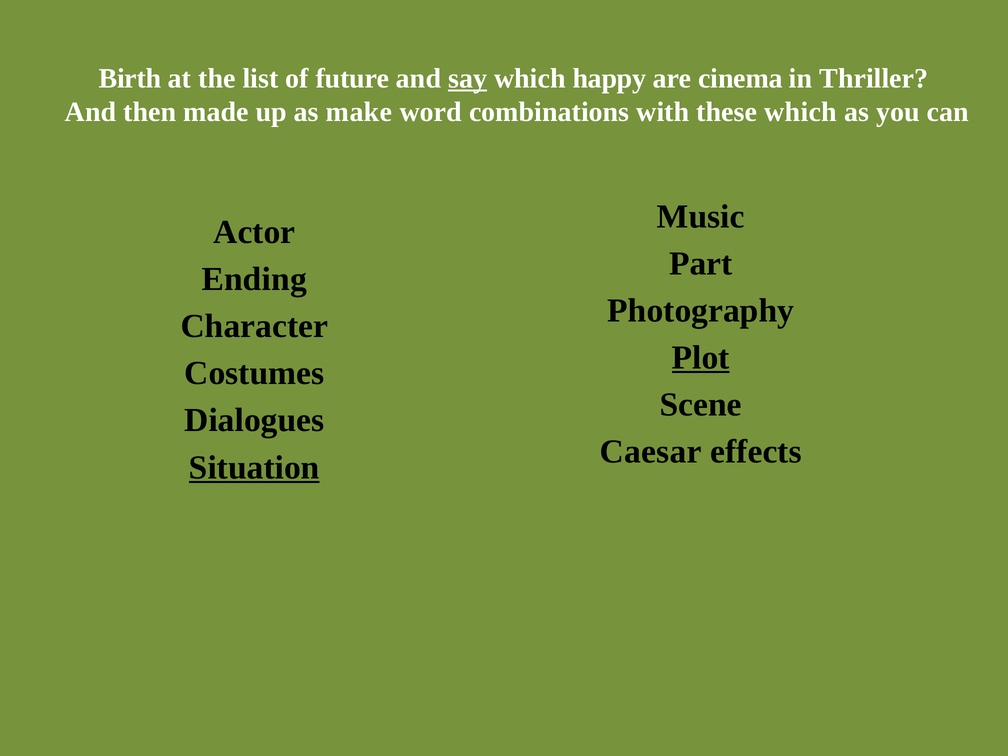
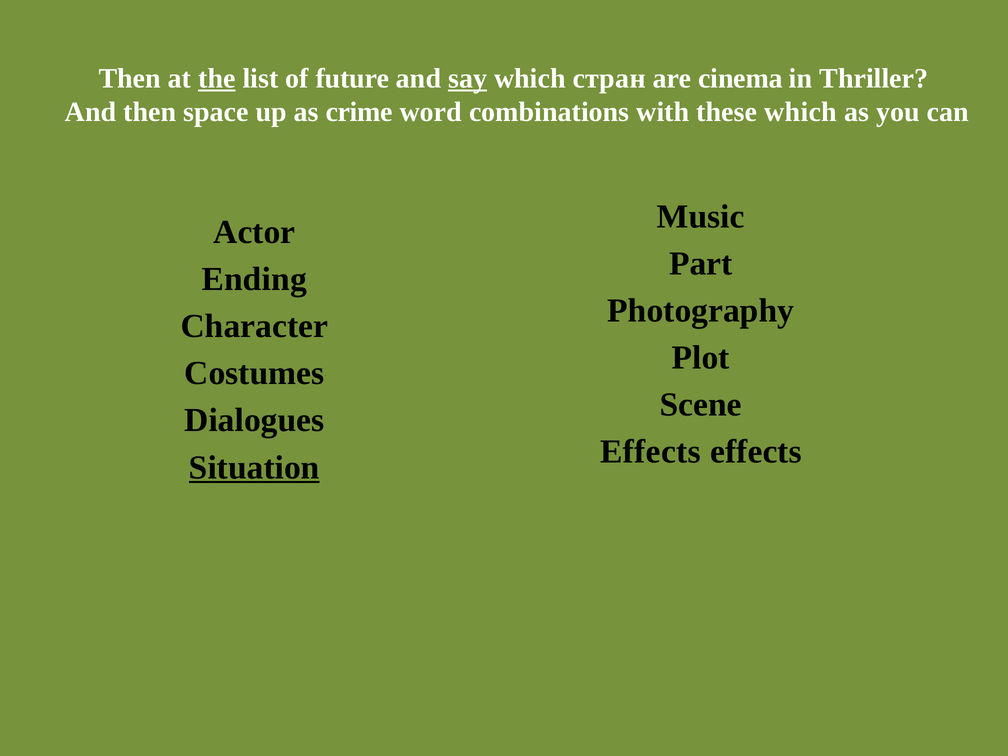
Birth at (130, 78): Birth -> Then
the underline: none -> present
happy: happy -> стран
made: made -> space
make: make -> crime
Plot underline: present -> none
Caesar at (651, 452): Caesar -> Effects
